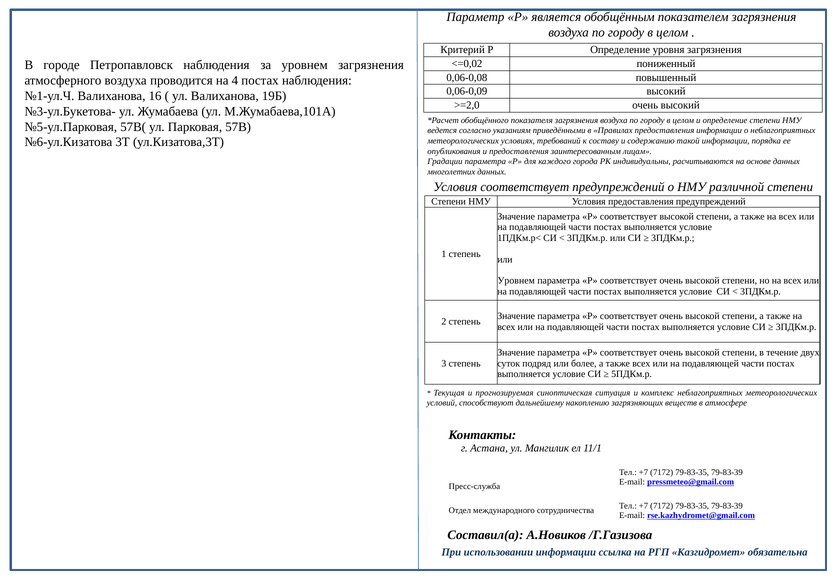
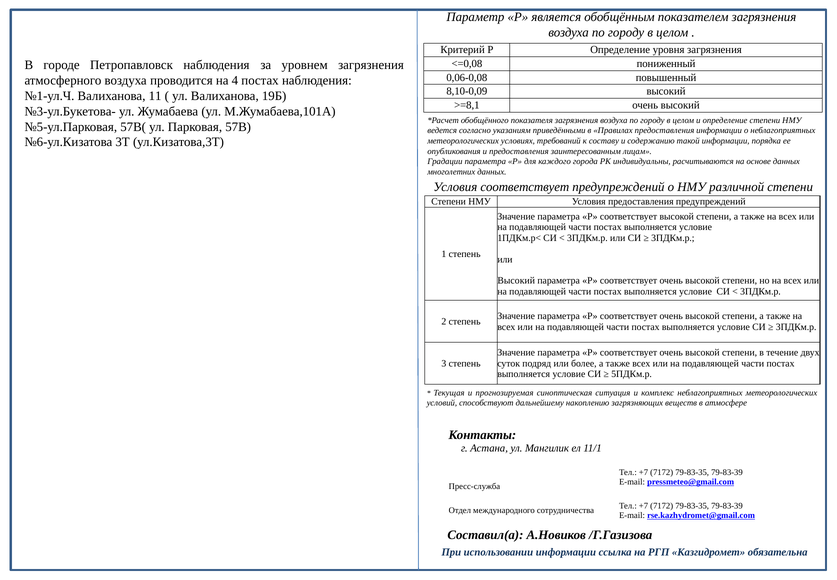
<=0,02: <=0,02 -> <=0,08
0,06-0,09: 0,06-0,09 -> 8,10-0,09
16: 16 -> 11
>=2,0: >=2,0 -> >=8,1
Уровнем at (516, 280): Уровнем -> Высокий
